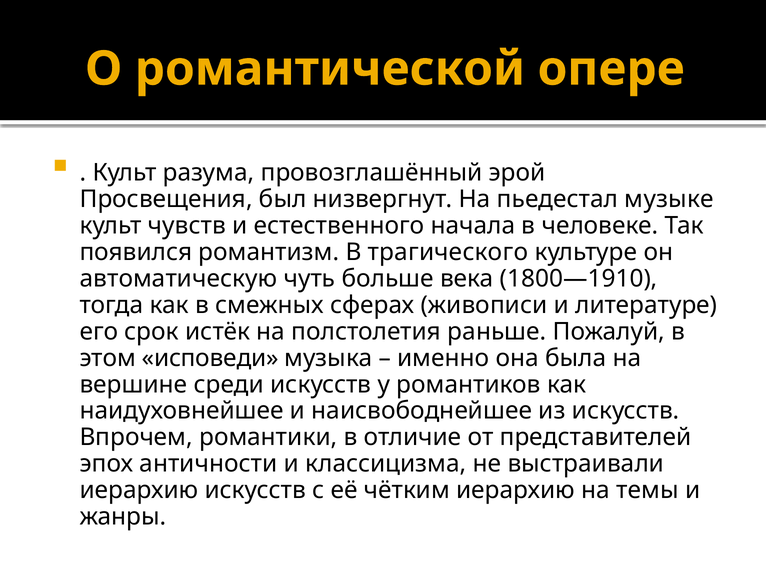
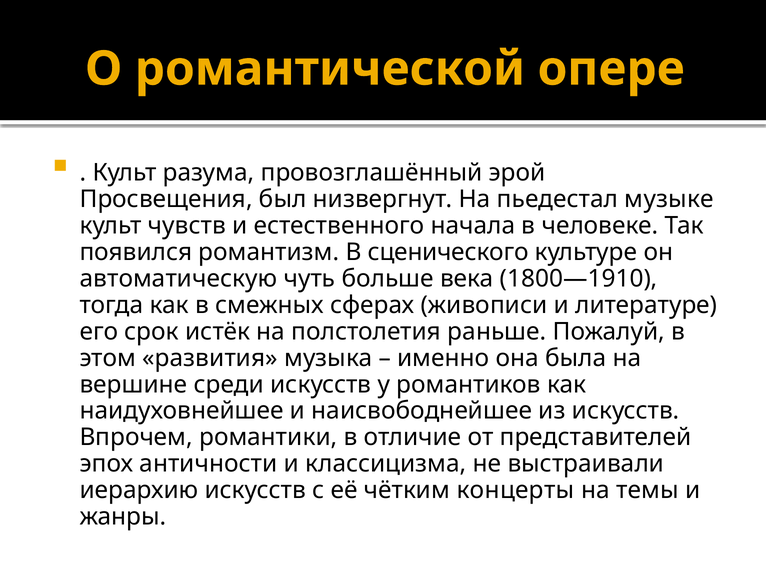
трагического: трагического -> сценического
исповеди: исповеди -> развития
чётким иерархию: иерархию -> концерты
